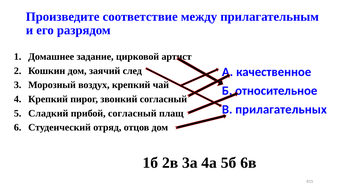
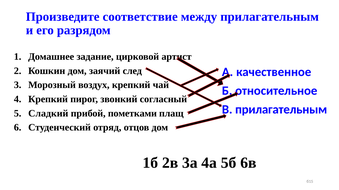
прилагательных at (281, 110): прилагательных -> прилагательным
прибой согласный: согласный -> пометками
